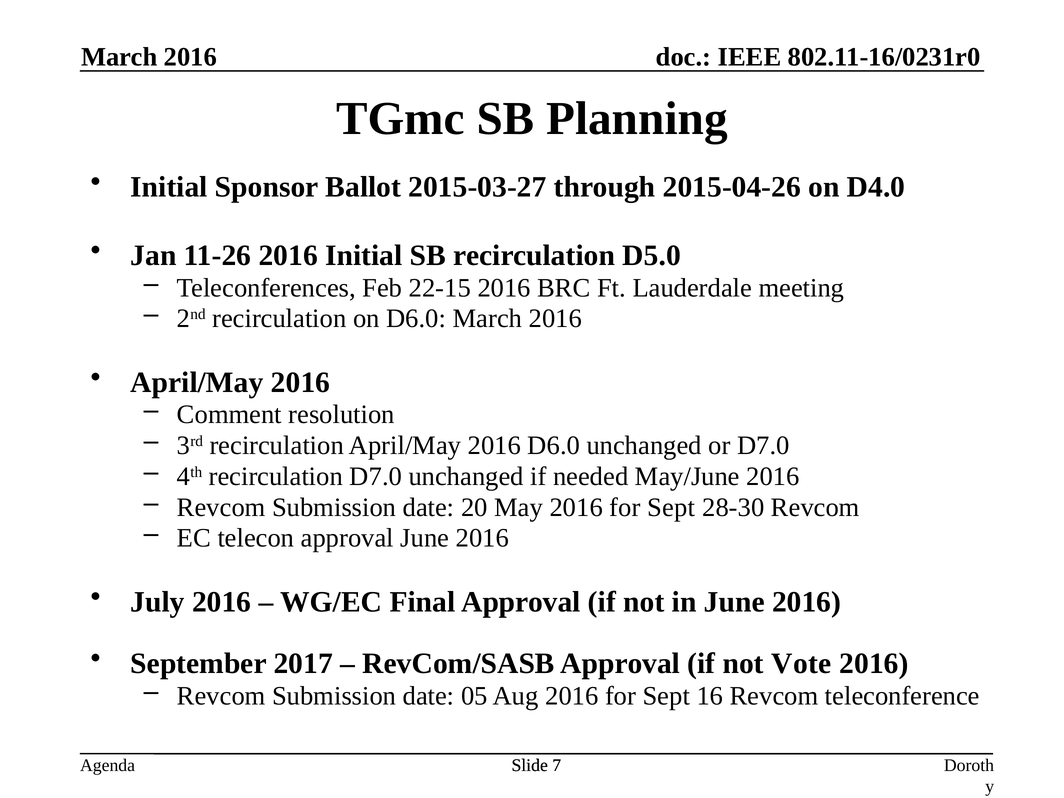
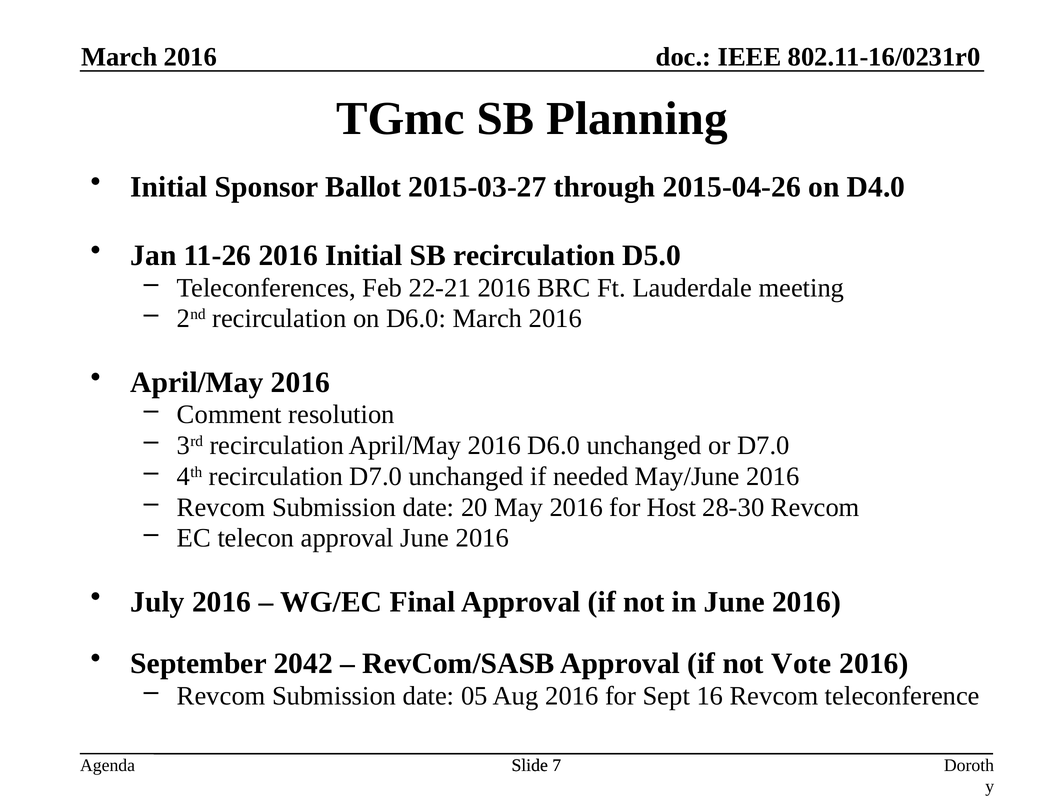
22-15: 22-15 -> 22-21
May 2016 for Sept: Sept -> Host
2017: 2017 -> 2042
